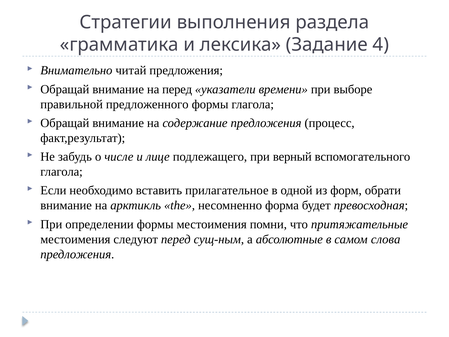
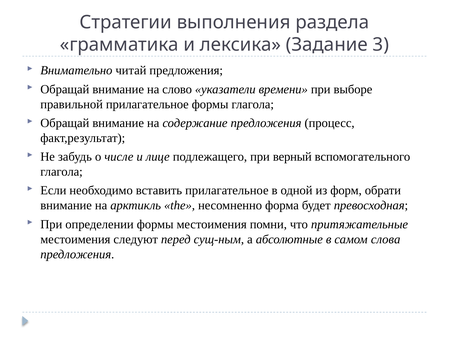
4: 4 -> 3
на перед: перед -> слово
правильной предложенного: предложенного -> прилагательное
